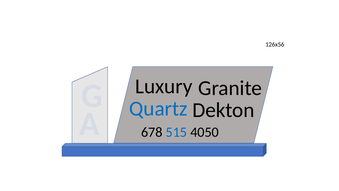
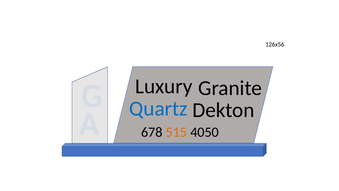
515 colour: blue -> orange
